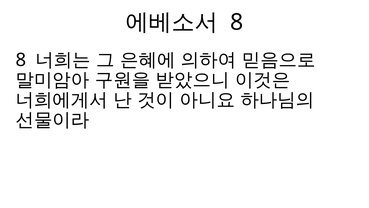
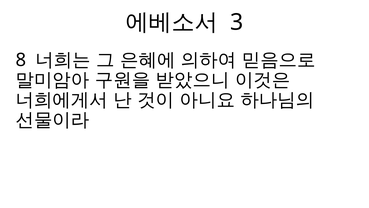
8 at (237, 22): 8 -> 3
